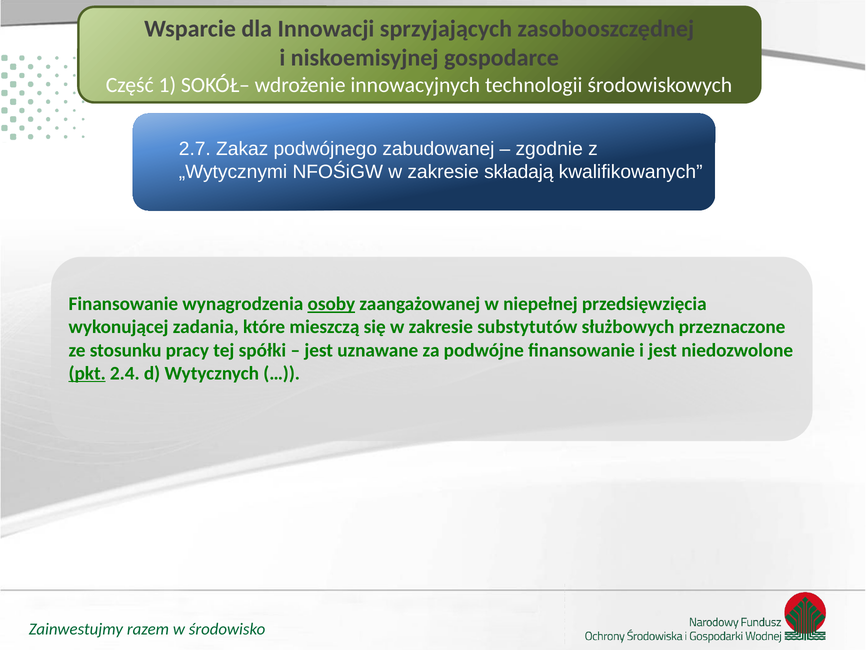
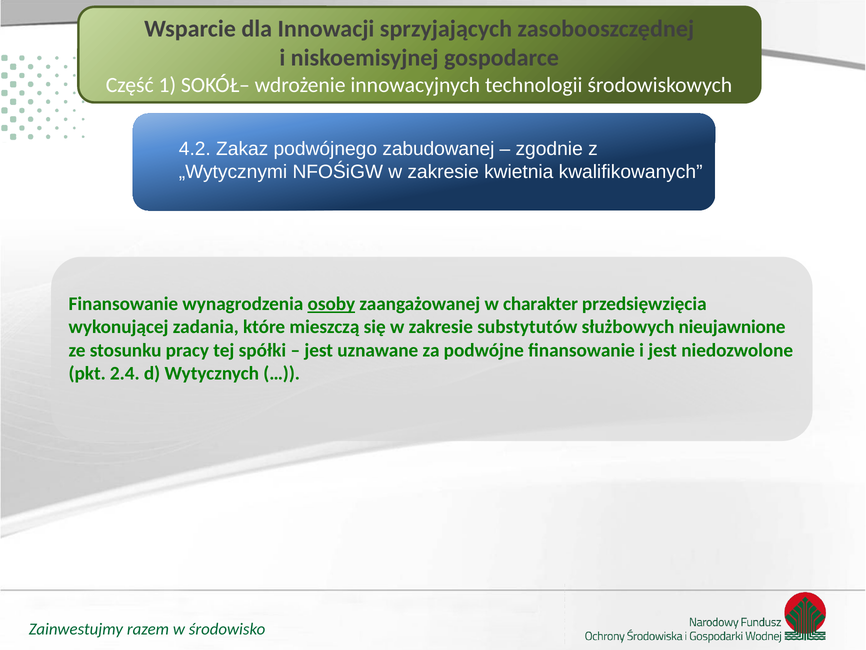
2.7: 2.7 -> 4.2
składają: składają -> kwietnia
niepełnej: niepełnej -> charakter
przeznaczone: przeznaczone -> nieujawnione
pkt underline: present -> none
